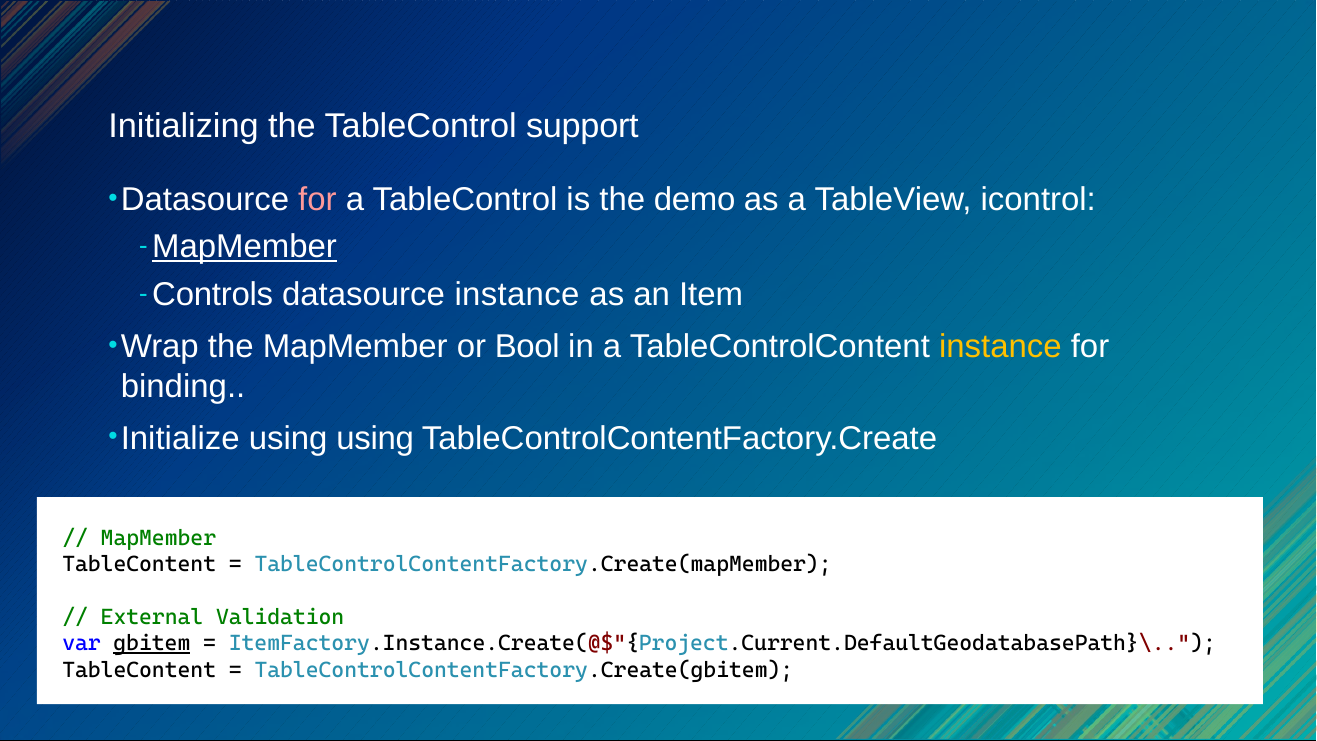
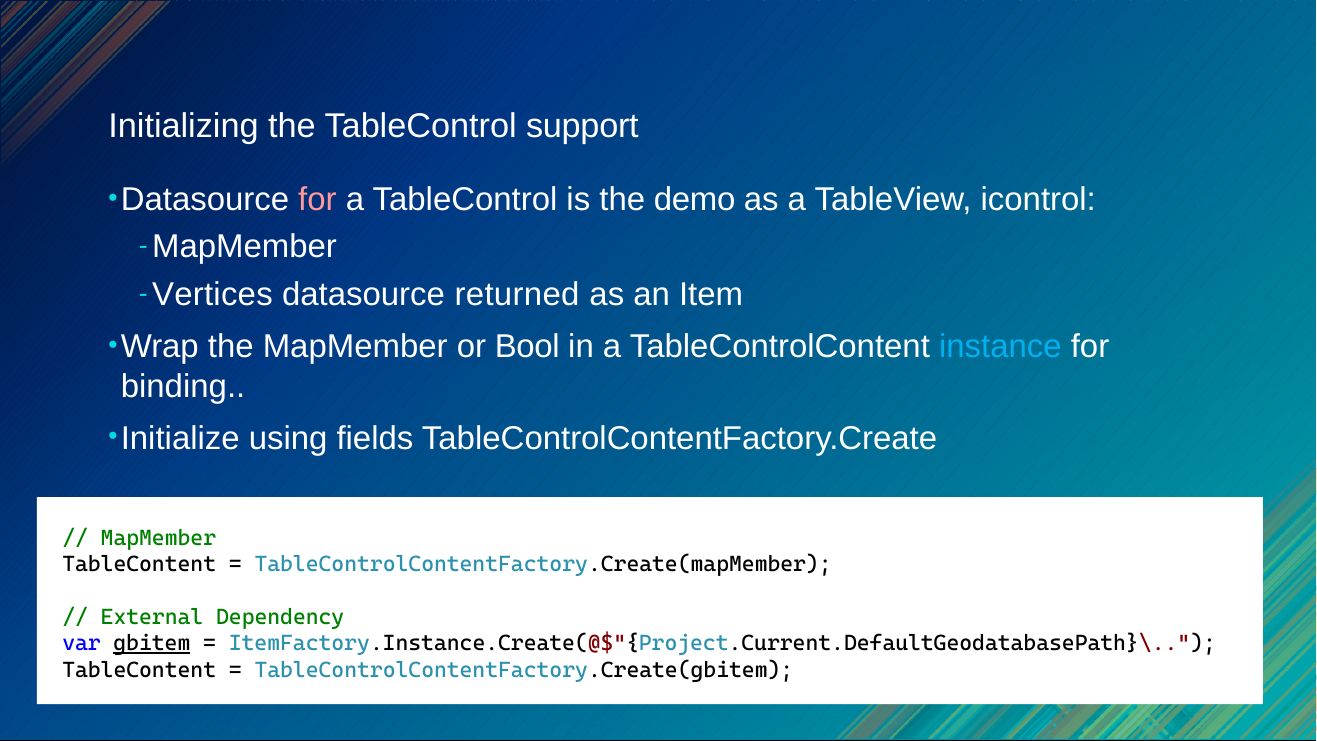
MapMember at (245, 247) underline: present -> none
Controls: Controls -> Vertices
datasource instance: instance -> returned
instance at (1000, 347) colour: yellow -> light blue
using using: using -> fields
Validation: Validation -> Dependency
